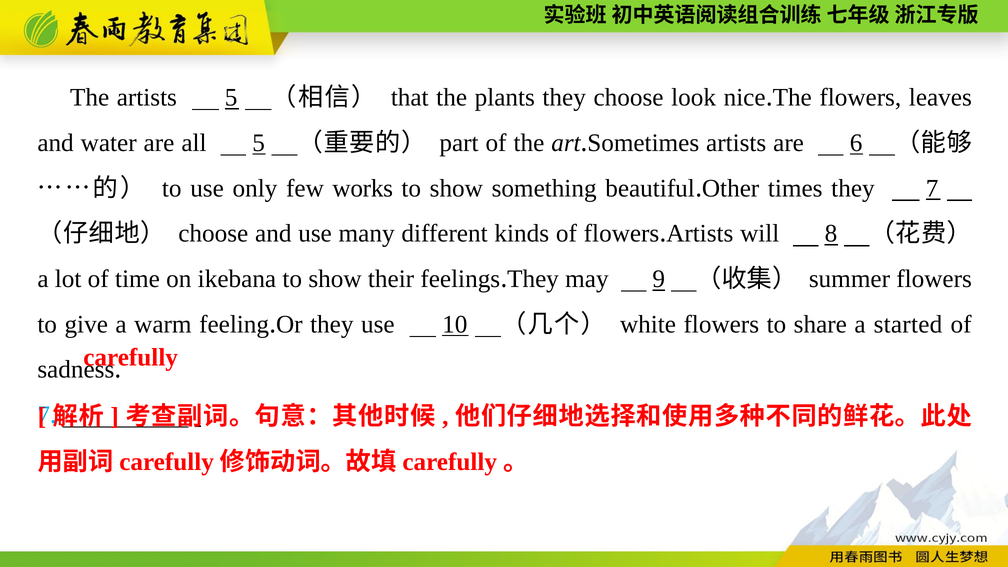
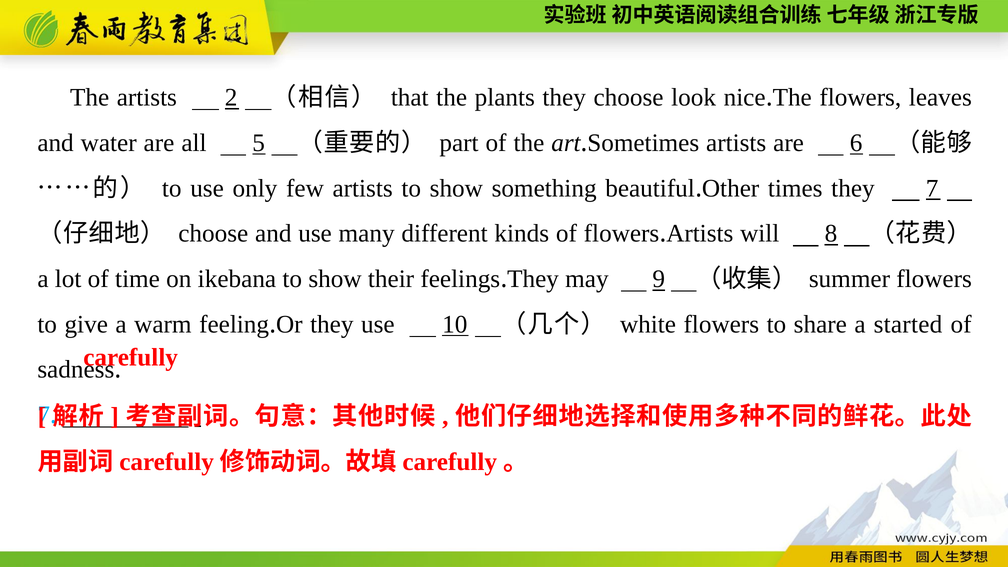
artists 5: 5 -> 2
few works: works -> artists
